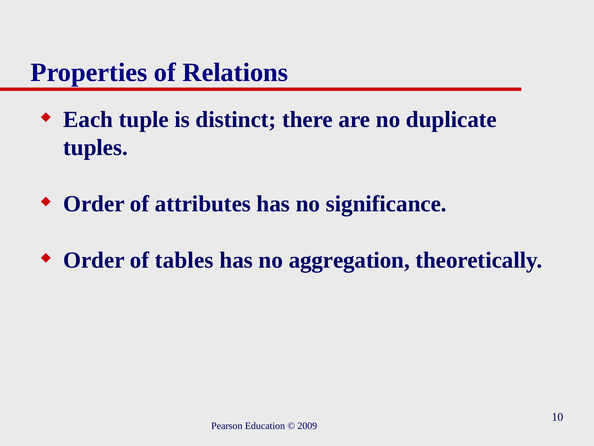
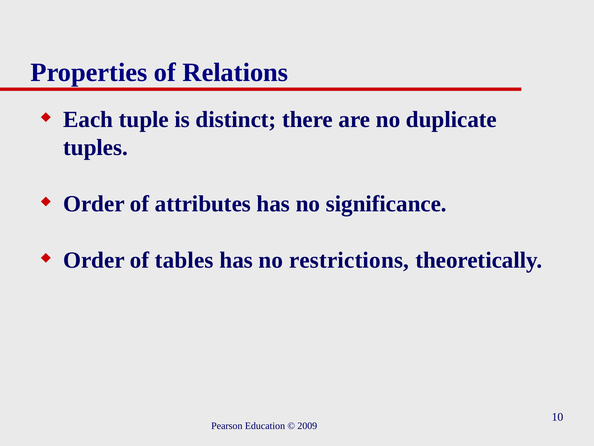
aggregation: aggregation -> restrictions
